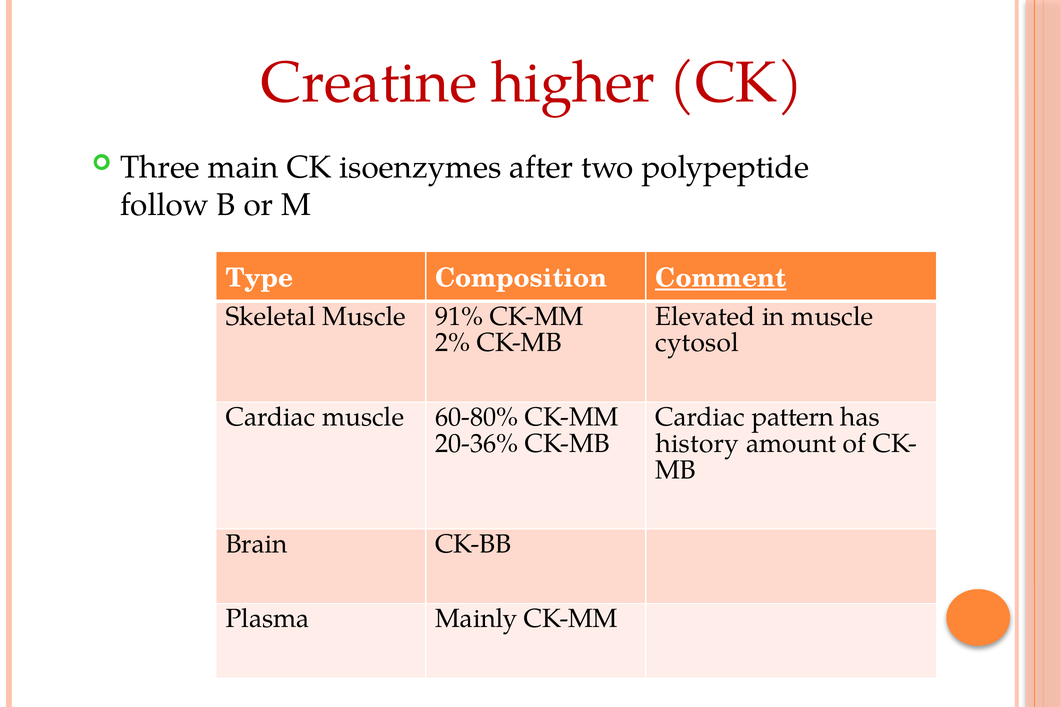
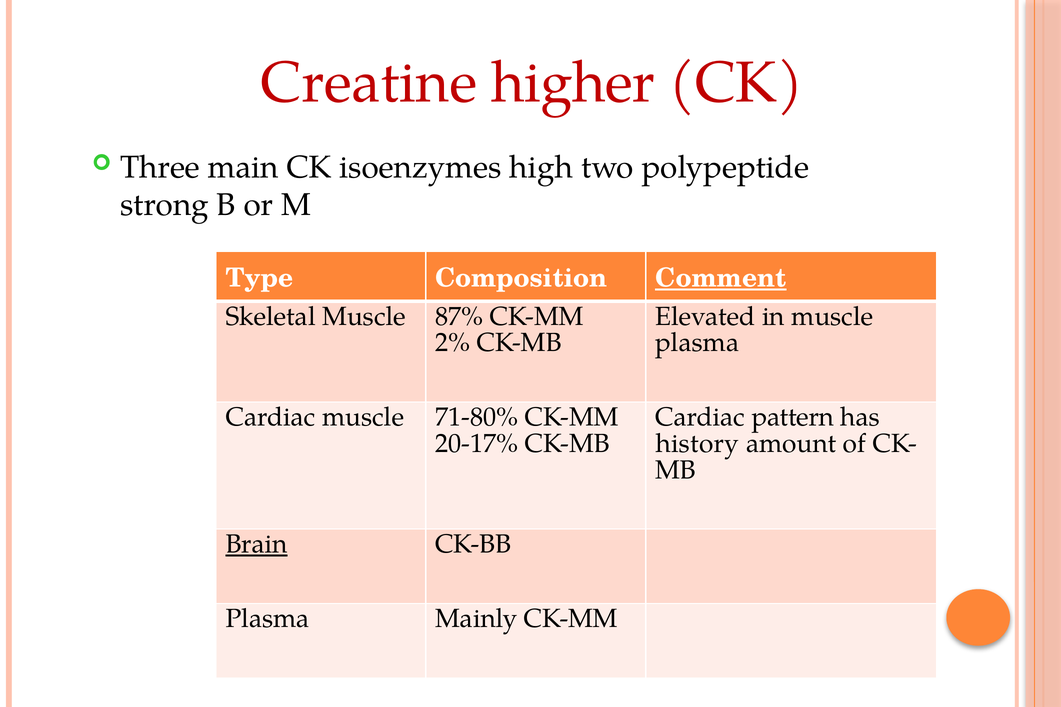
after: after -> high
follow: follow -> strong
91%: 91% -> 87%
cytosol at (697, 343): cytosol -> plasma
60-80%: 60-80% -> 71-80%
20-36%: 20-36% -> 20-17%
Brain underline: none -> present
